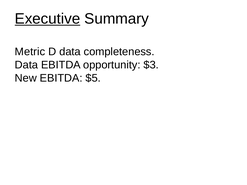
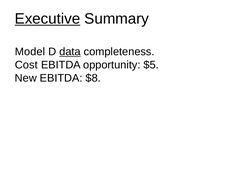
Metric: Metric -> Model
data at (70, 52) underline: none -> present
Data at (26, 65): Data -> Cost
$3: $3 -> $5
$5: $5 -> $8
